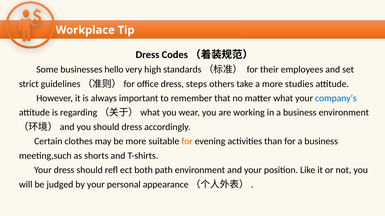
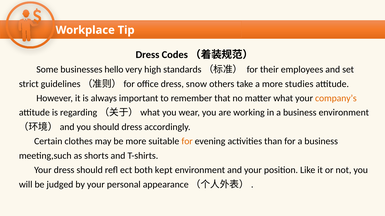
steps: steps -> snow
company’s colour: blue -> orange
path: path -> kept
